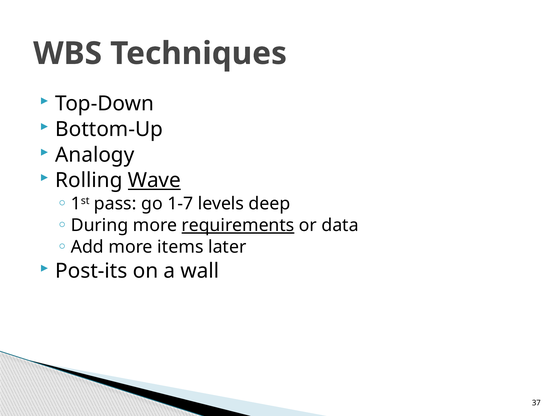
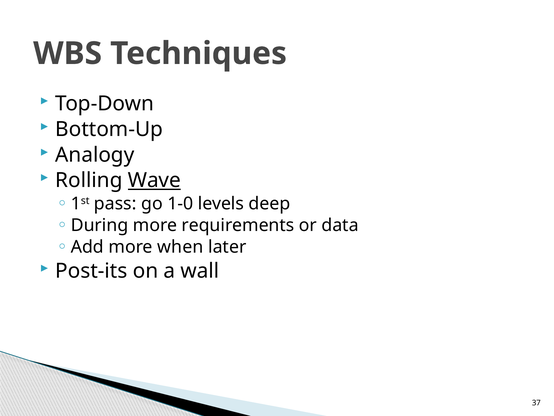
1-7: 1-7 -> 1-0
requirements underline: present -> none
items: items -> when
